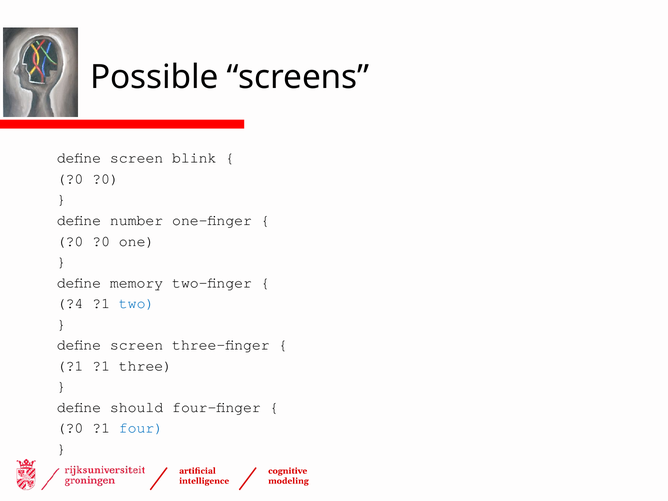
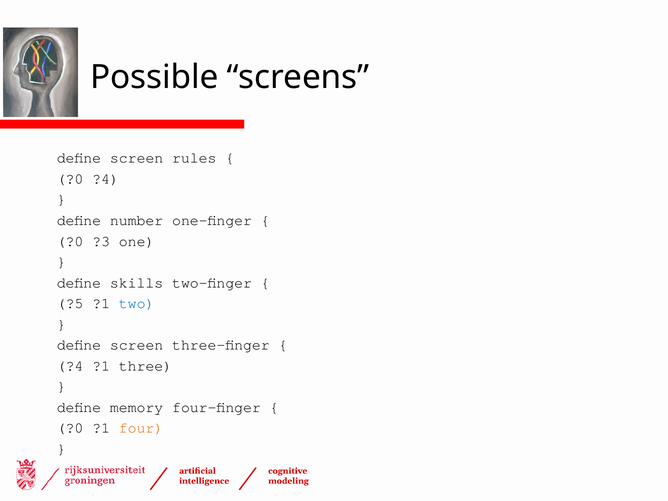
blink: blink -> rules
?0 at (106, 179): ?0 -> ?4
?0 at (101, 241): ?0 -> ?3
memory: memory -> skills
?4: ?4 -> ?5
?1 at (70, 366): ?1 -> ?4
should: should -> memory
four colour: blue -> orange
